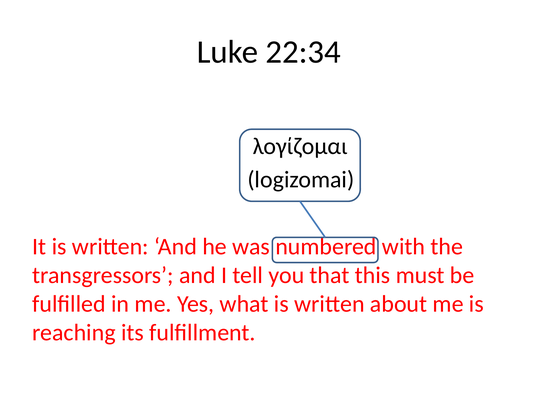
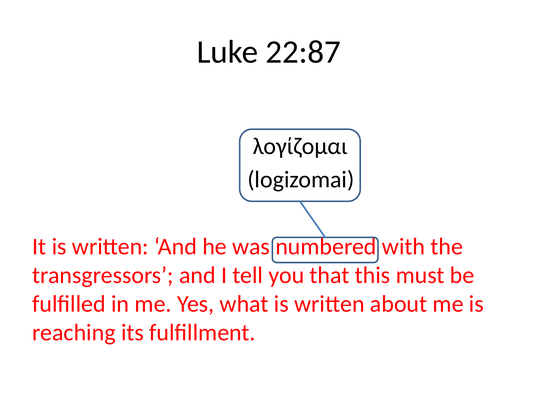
22:34: 22:34 -> 22:87
